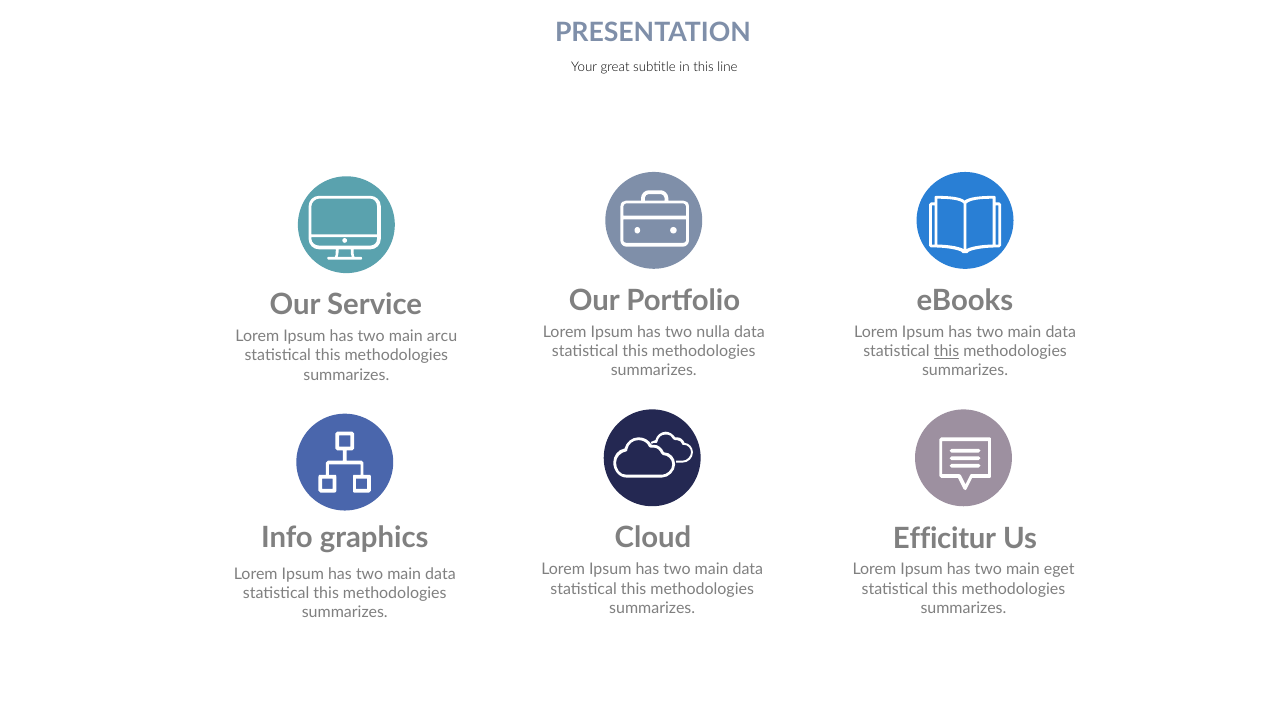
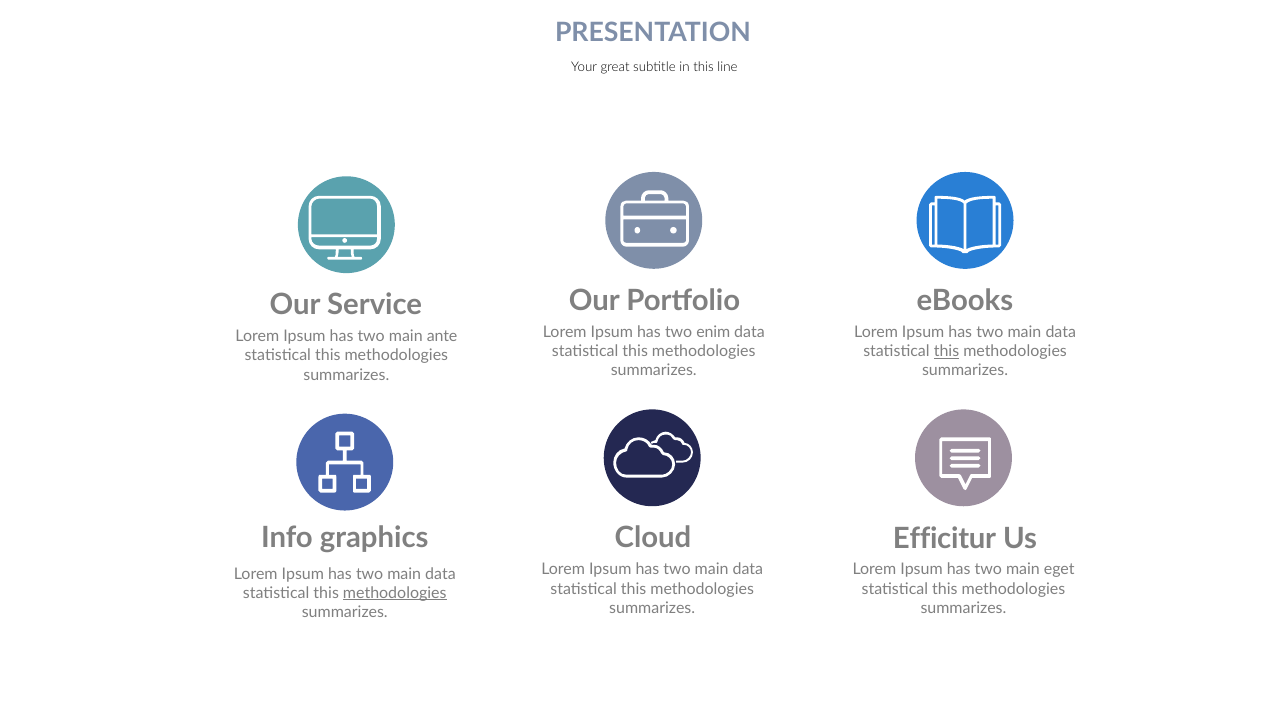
nulla: nulla -> enim
arcu: arcu -> ante
methodologies at (395, 593) underline: none -> present
